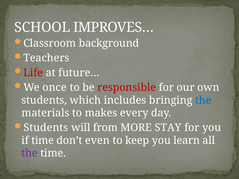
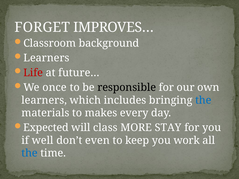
SCHOOL: SCHOOL -> FORGET
Teachers at (46, 58): Teachers -> Learners
responsible colour: red -> black
students at (44, 100): students -> learners
Students at (46, 128): Students -> Expected
from: from -> class
if time: time -> well
learn: learn -> work
the at (30, 153) colour: purple -> blue
